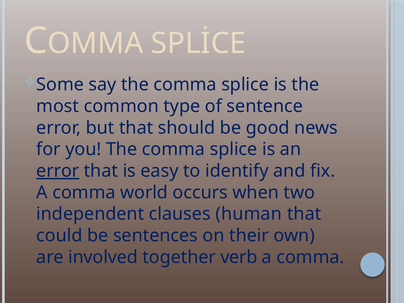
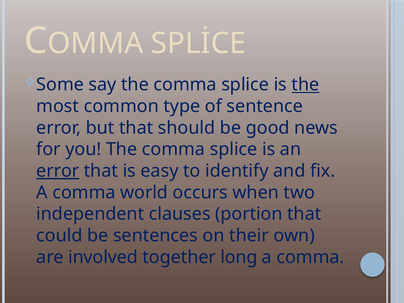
the at (305, 85) underline: none -> present
human: human -> portion
verb: verb -> long
